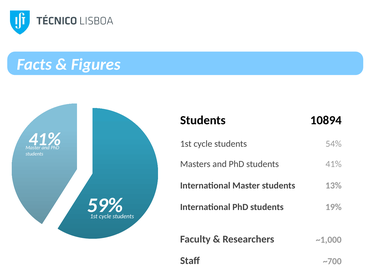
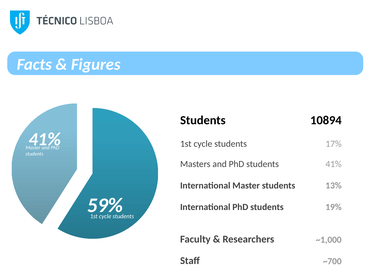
54%: 54% -> 17%
